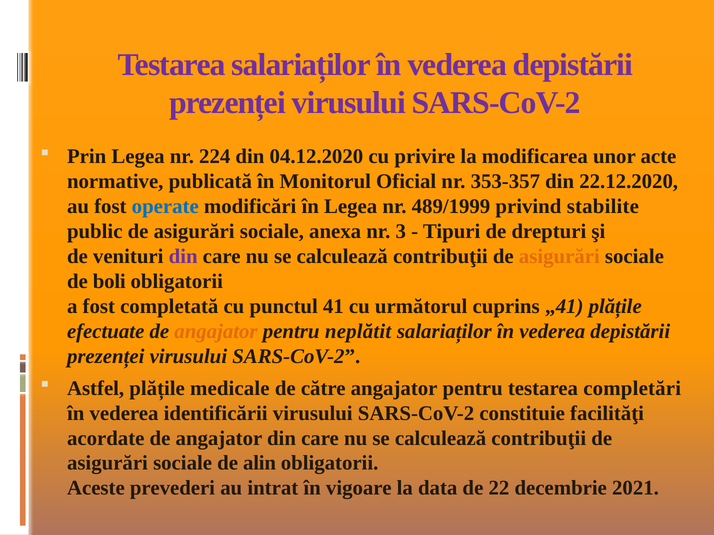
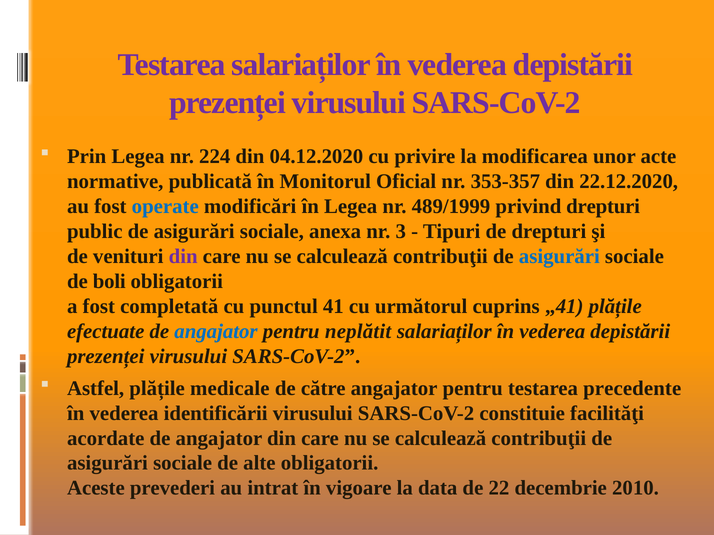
privind stabilite: stabilite -> drepturi
asigurări at (559, 257) colour: orange -> blue
angajator at (216, 332) colour: orange -> blue
completări: completări -> precedente
alin: alin -> alte
2021: 2021 -> 2010
